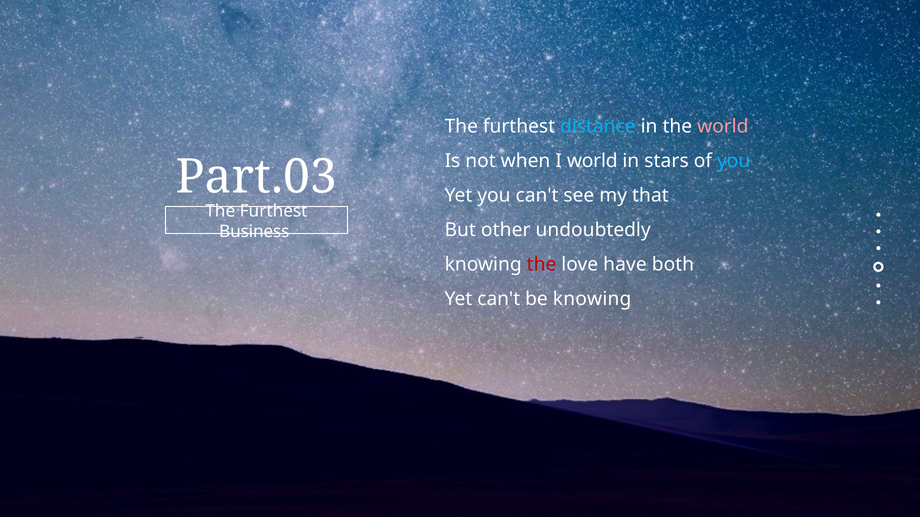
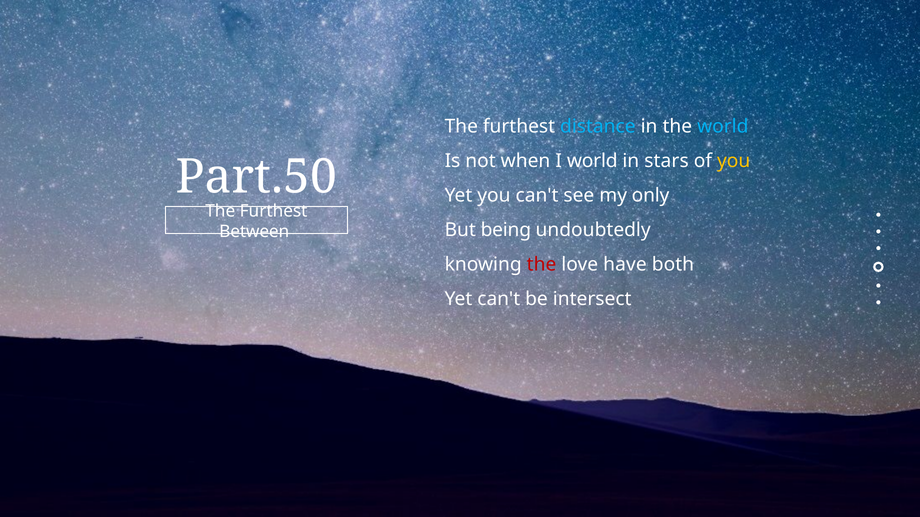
world at (723, 126) colour: pink -> light blue
you at (734, 161) colour: light blue -> yellow
Part.03: Part.03 -> Part.50
that: that -> only
other: other -> being
Business: Business -> Between
be knowing: knowing -> intersect
